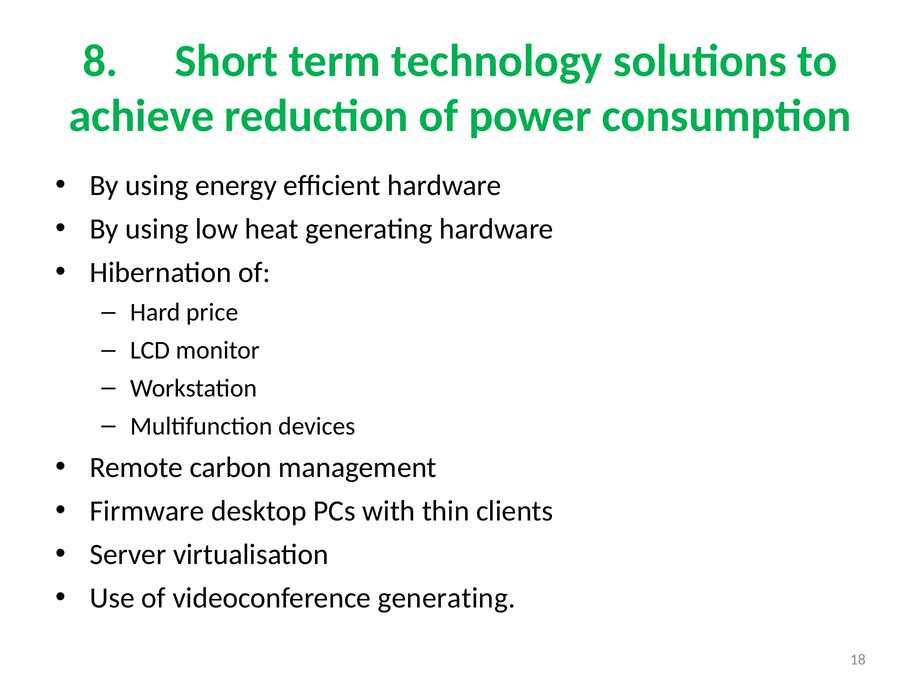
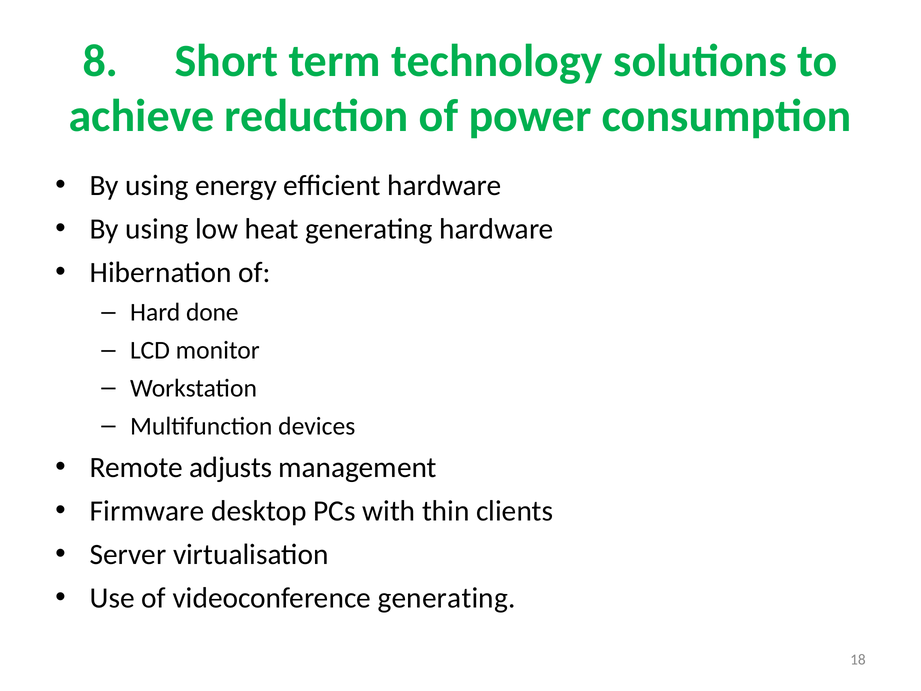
price: price -> done
carbon: carbon -> adjusts
